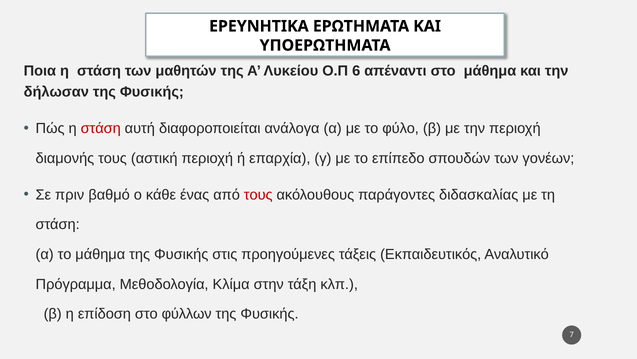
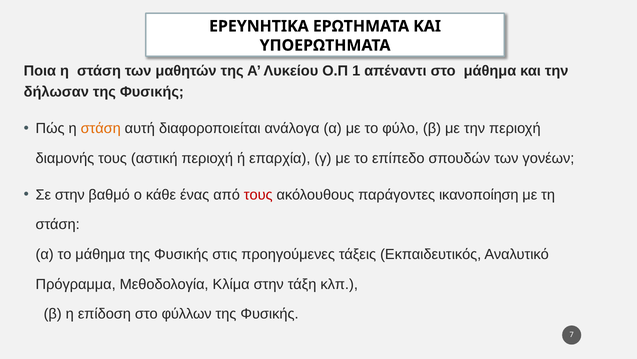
6: 6 -> 1
στάση at (101, 128) colour: red -> orange
Σε πριν: πριν -> στην
διδασκαλίας: διδασκαλίας -> ικανοποίηση
